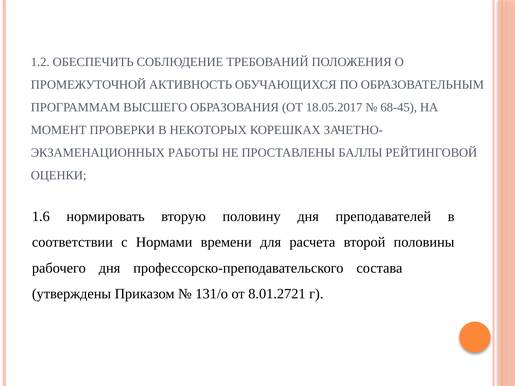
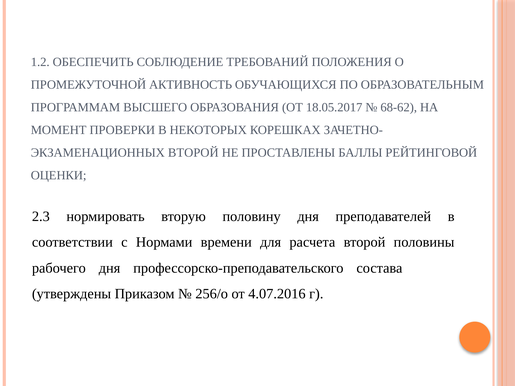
68-45: 68-45 -> 68-62
РАБОТЫ at (193, 153): РАБОТЫ -> ВТОРОЙ
1.6: 1.6 -> 2.3
131/о: 131/о -> 256/о
8.01.2721: 8.01.2721 -> 4.07.2016
